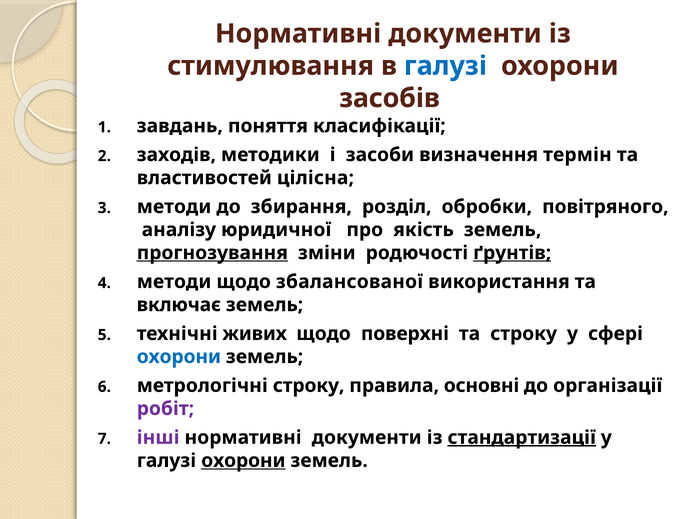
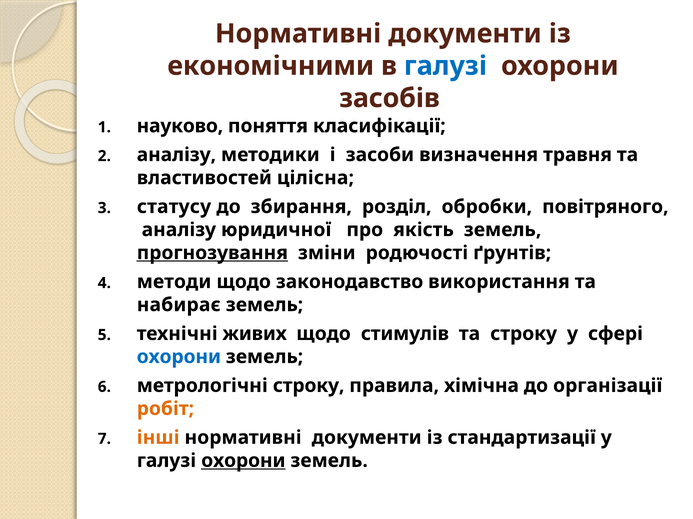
стимулювання: стимулювання -> економічними
завдань: завдань -> науково
заходів at (176, 155): заходів -> аналізу
термін: термін -> травня
методи at (174, 207): методи -> статусу
ґрунтів underline: present -> none
збалансованої: збалансованої -> законодавство
включає: включає -> набирає
поверхні: поверхні -> стимулів
основні: основні -> хімічна
робіт colour: purple -> orange
інші colour: purple -> orange
стандартизації underline: present -> none
